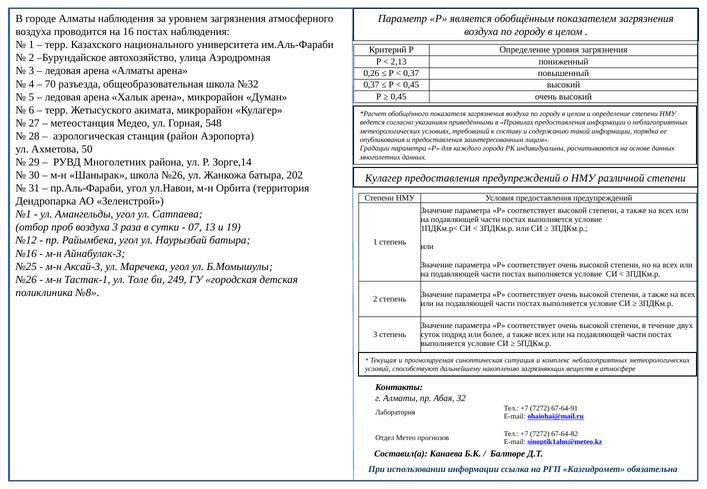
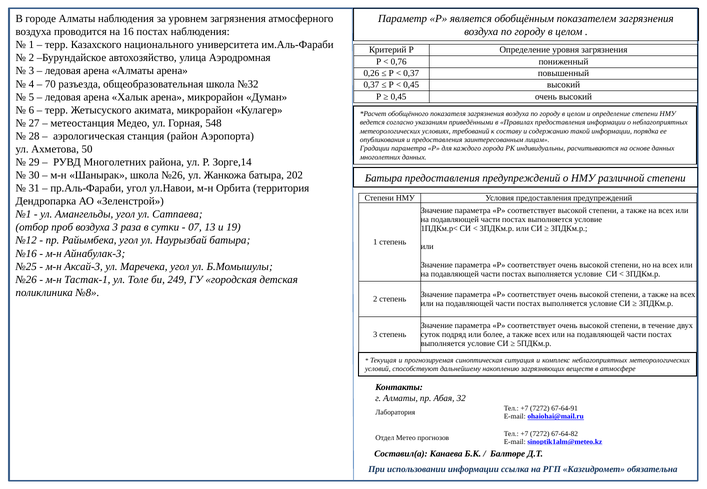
2,13: 2,13 -> 0,76
Кулагер at (384, 178): Кулагер -> Батыра
